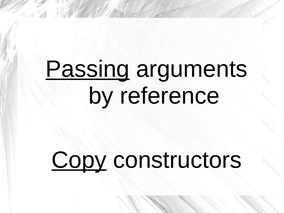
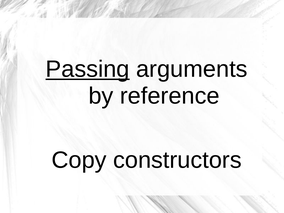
Copy underline: present -> none
